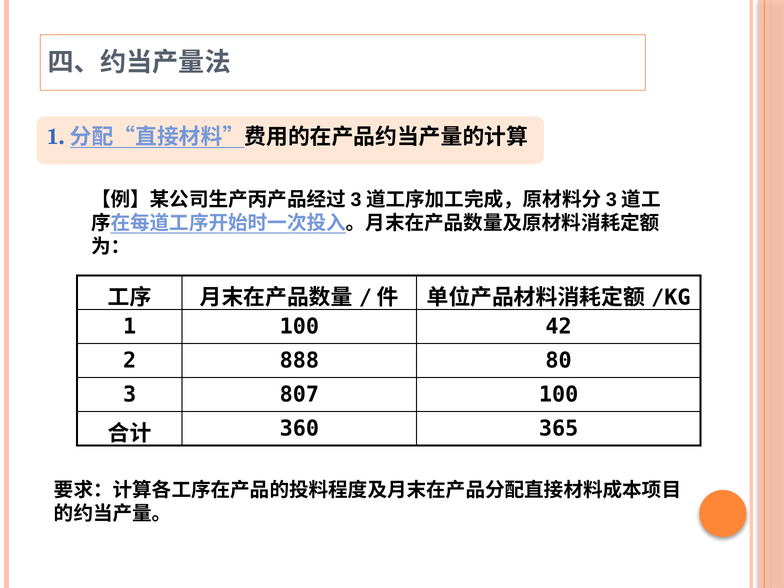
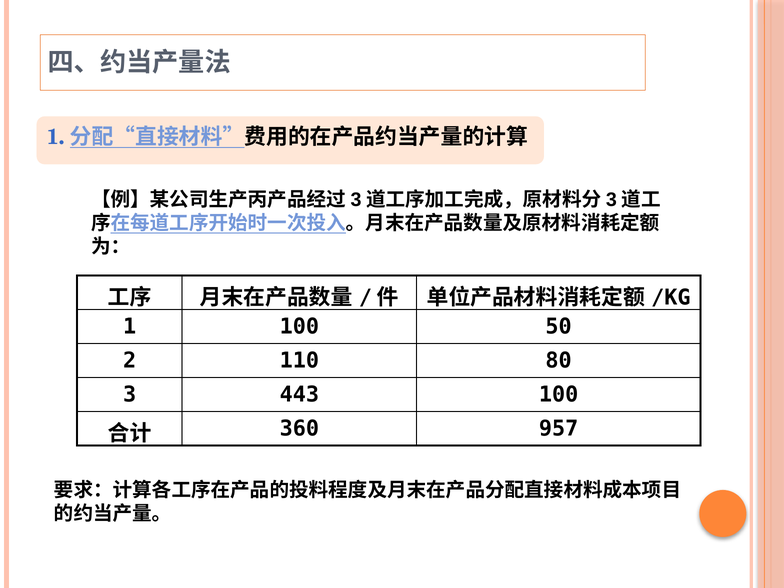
42: 42 -> 50
888: 888 -> 110
807: 807 -> 443
365: 365 -> 957
